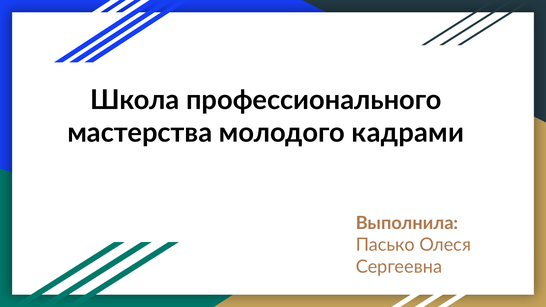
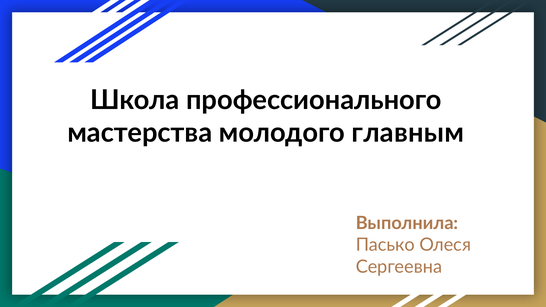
кадрами: кадрами -> главным
